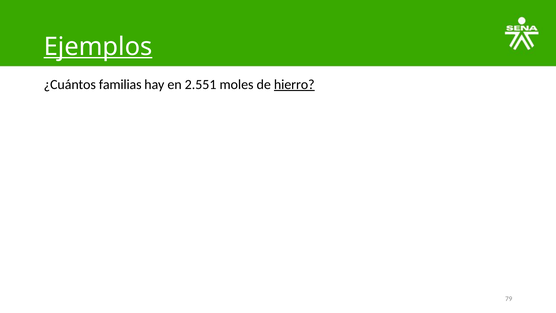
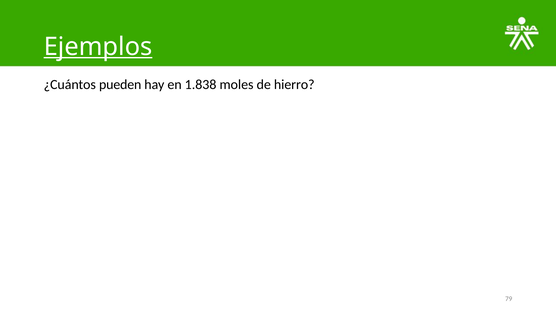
familias: familias -> pueden
2.551: 2.551 -> 1.838
hierro underline: present -> none
